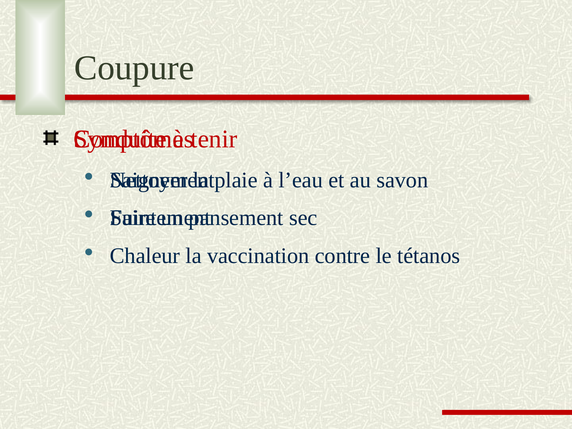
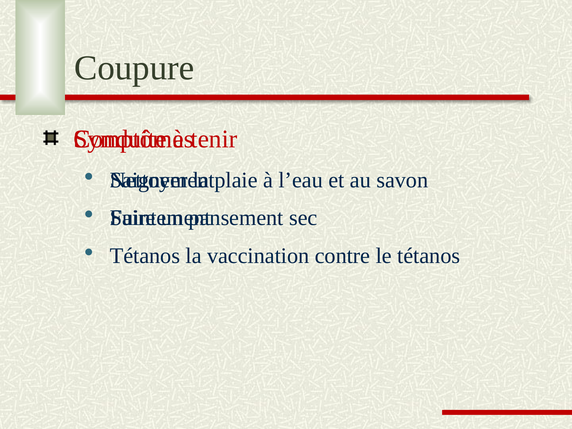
Chaleur at (145, 256): Chaleur -> Tétanos
